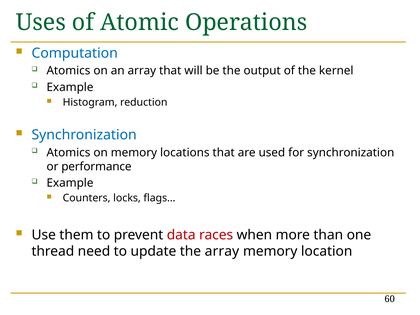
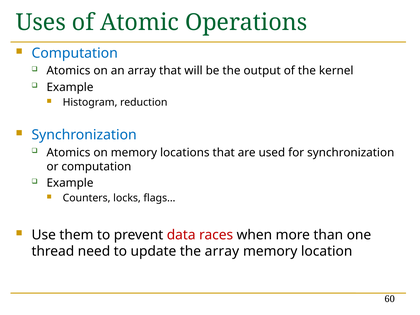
or performance: performance -> computation
